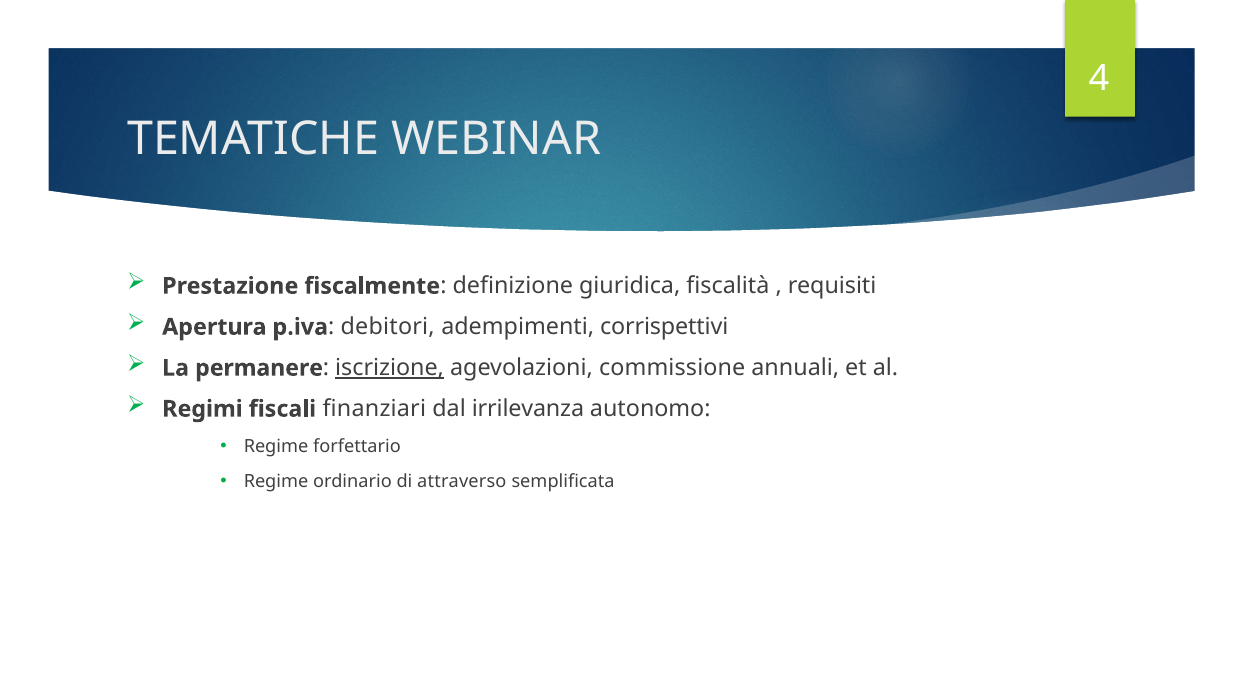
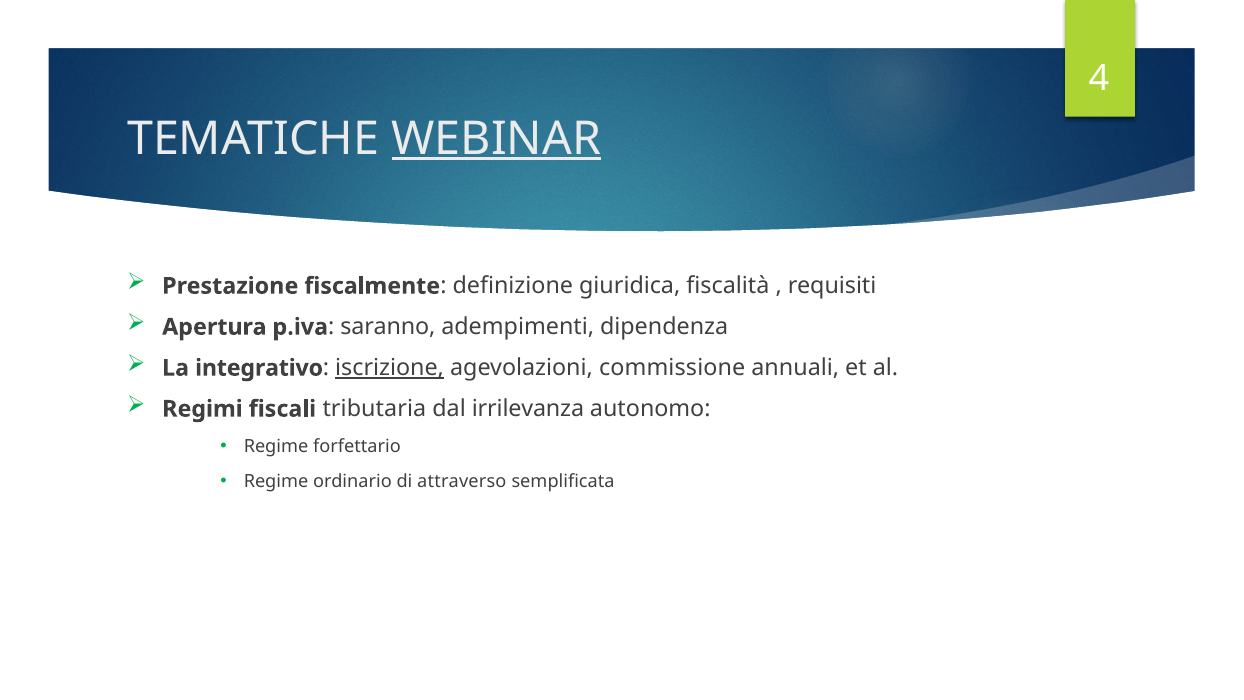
WEBINAR underline: none -> present
debitori: debitori -> saranno
corrispettivi: corrispettivi -> dipendenza
permanere: permanere -> integrativo
finanziari: finanziari -> tributaria
